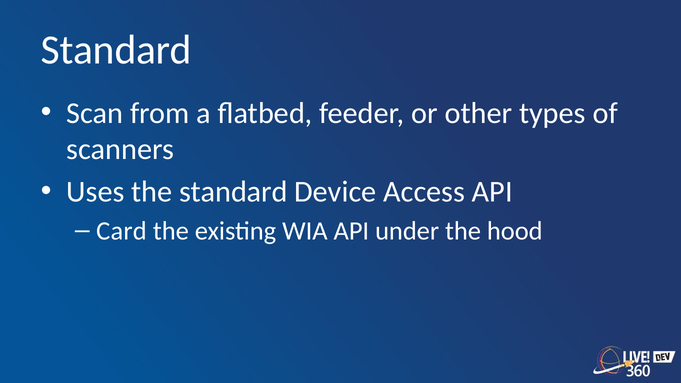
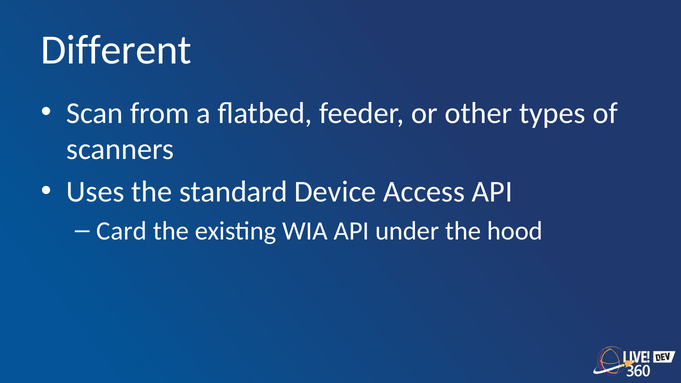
Standard at (116, 50): Standard -> Different
